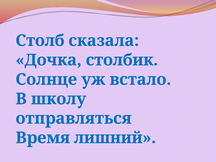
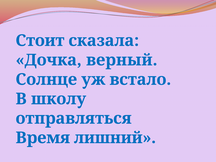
Столб: Столб -> Стоит
столбик: столбик -> верный
